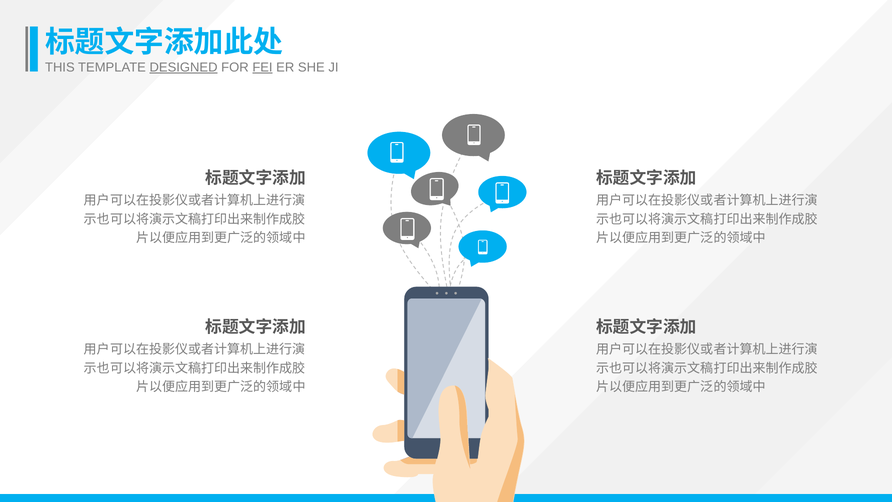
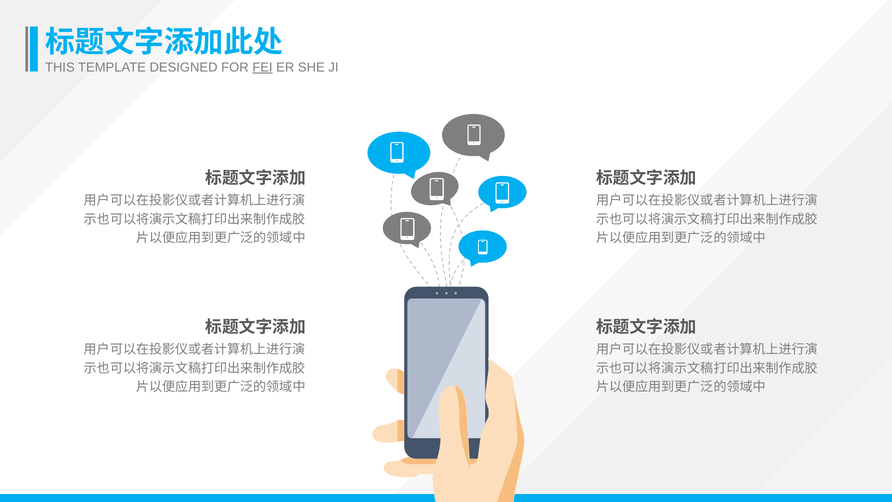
DESIGNED underline: present -> none
